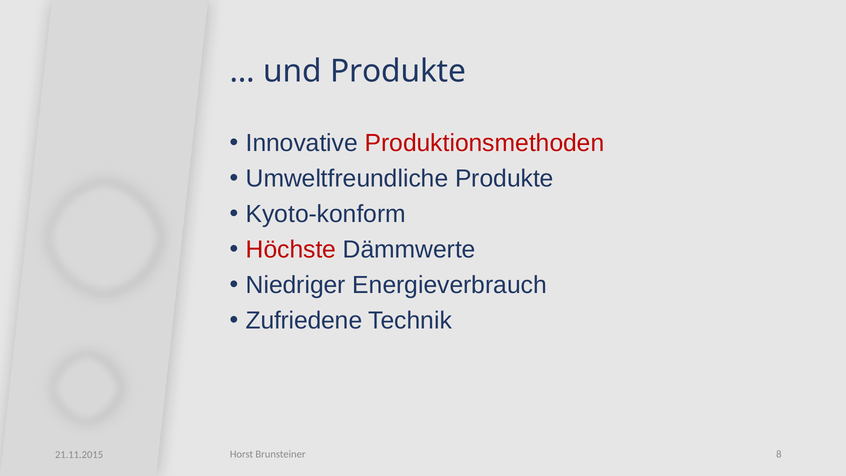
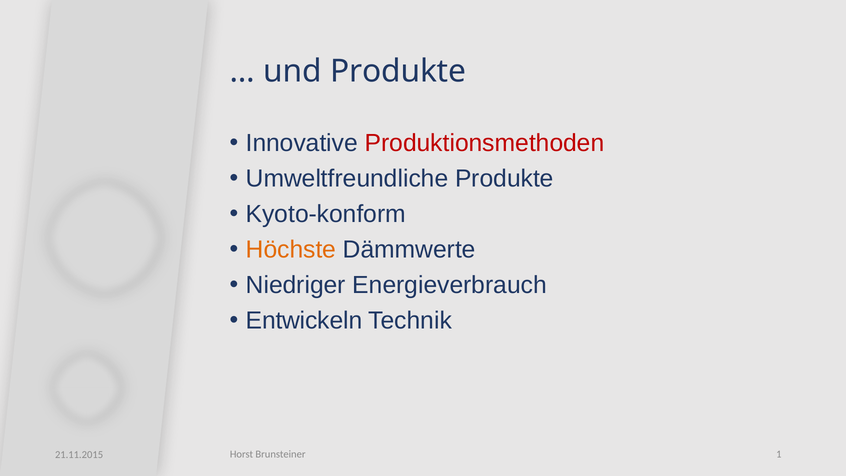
Höchste colour: red -> orange
Zufriedene: Zufriedene -> Entwickeln
8: 8 -> 1
